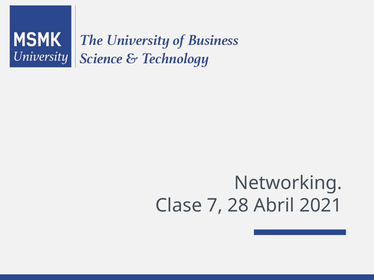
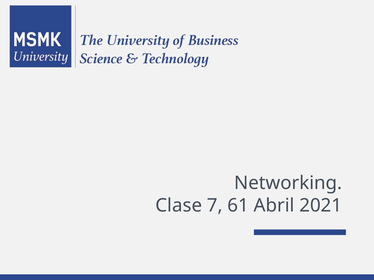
28: 28 -> 61
